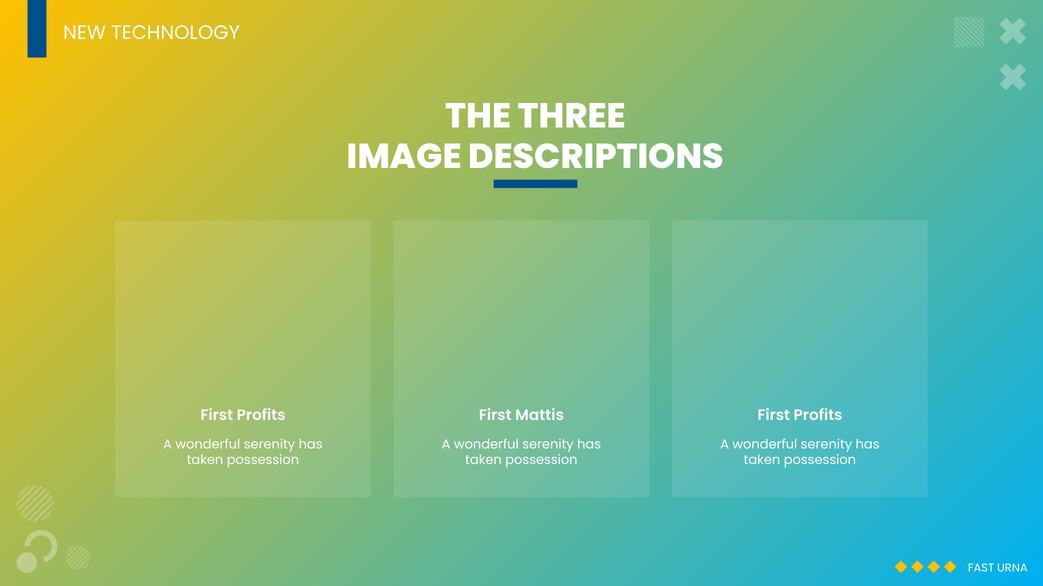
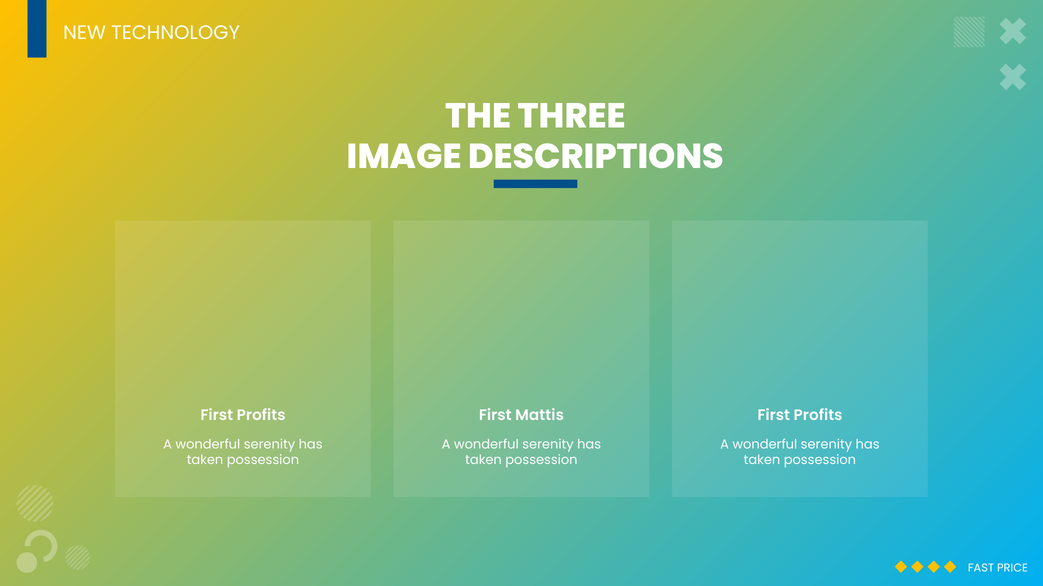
URNA: URNA -> PRICE
